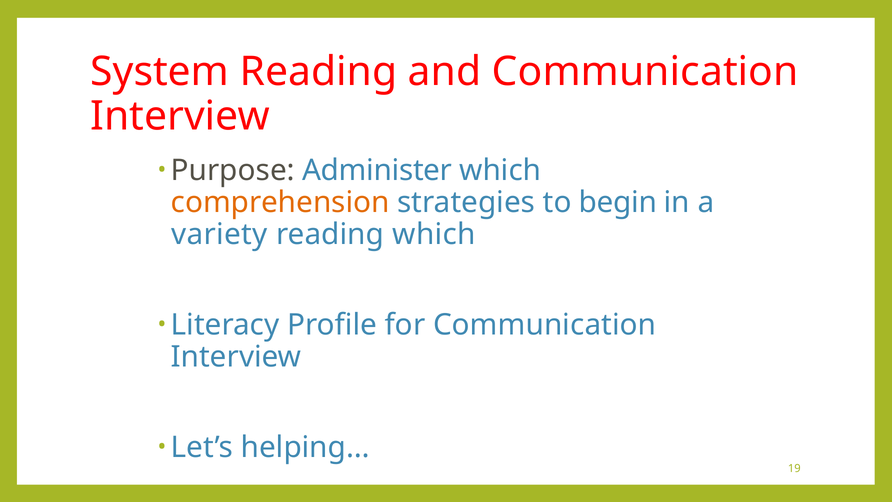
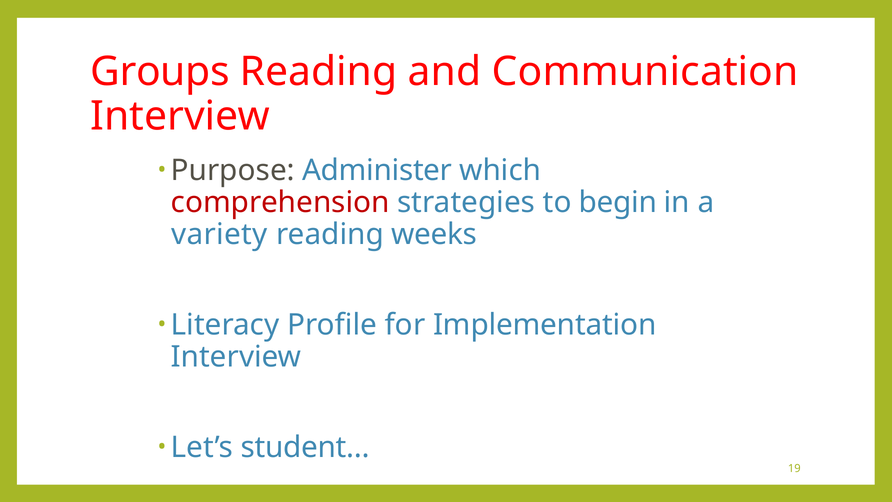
System: System -> Groups
comprehension colour: orange -> red
reading which: which -> weeks
for Communication: Communication -> Implementation
helping…: helping… -> student…
